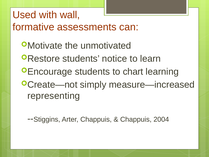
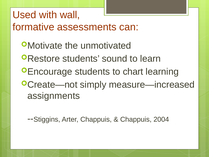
notice: notice -> sound
representing: representing -> assignments
